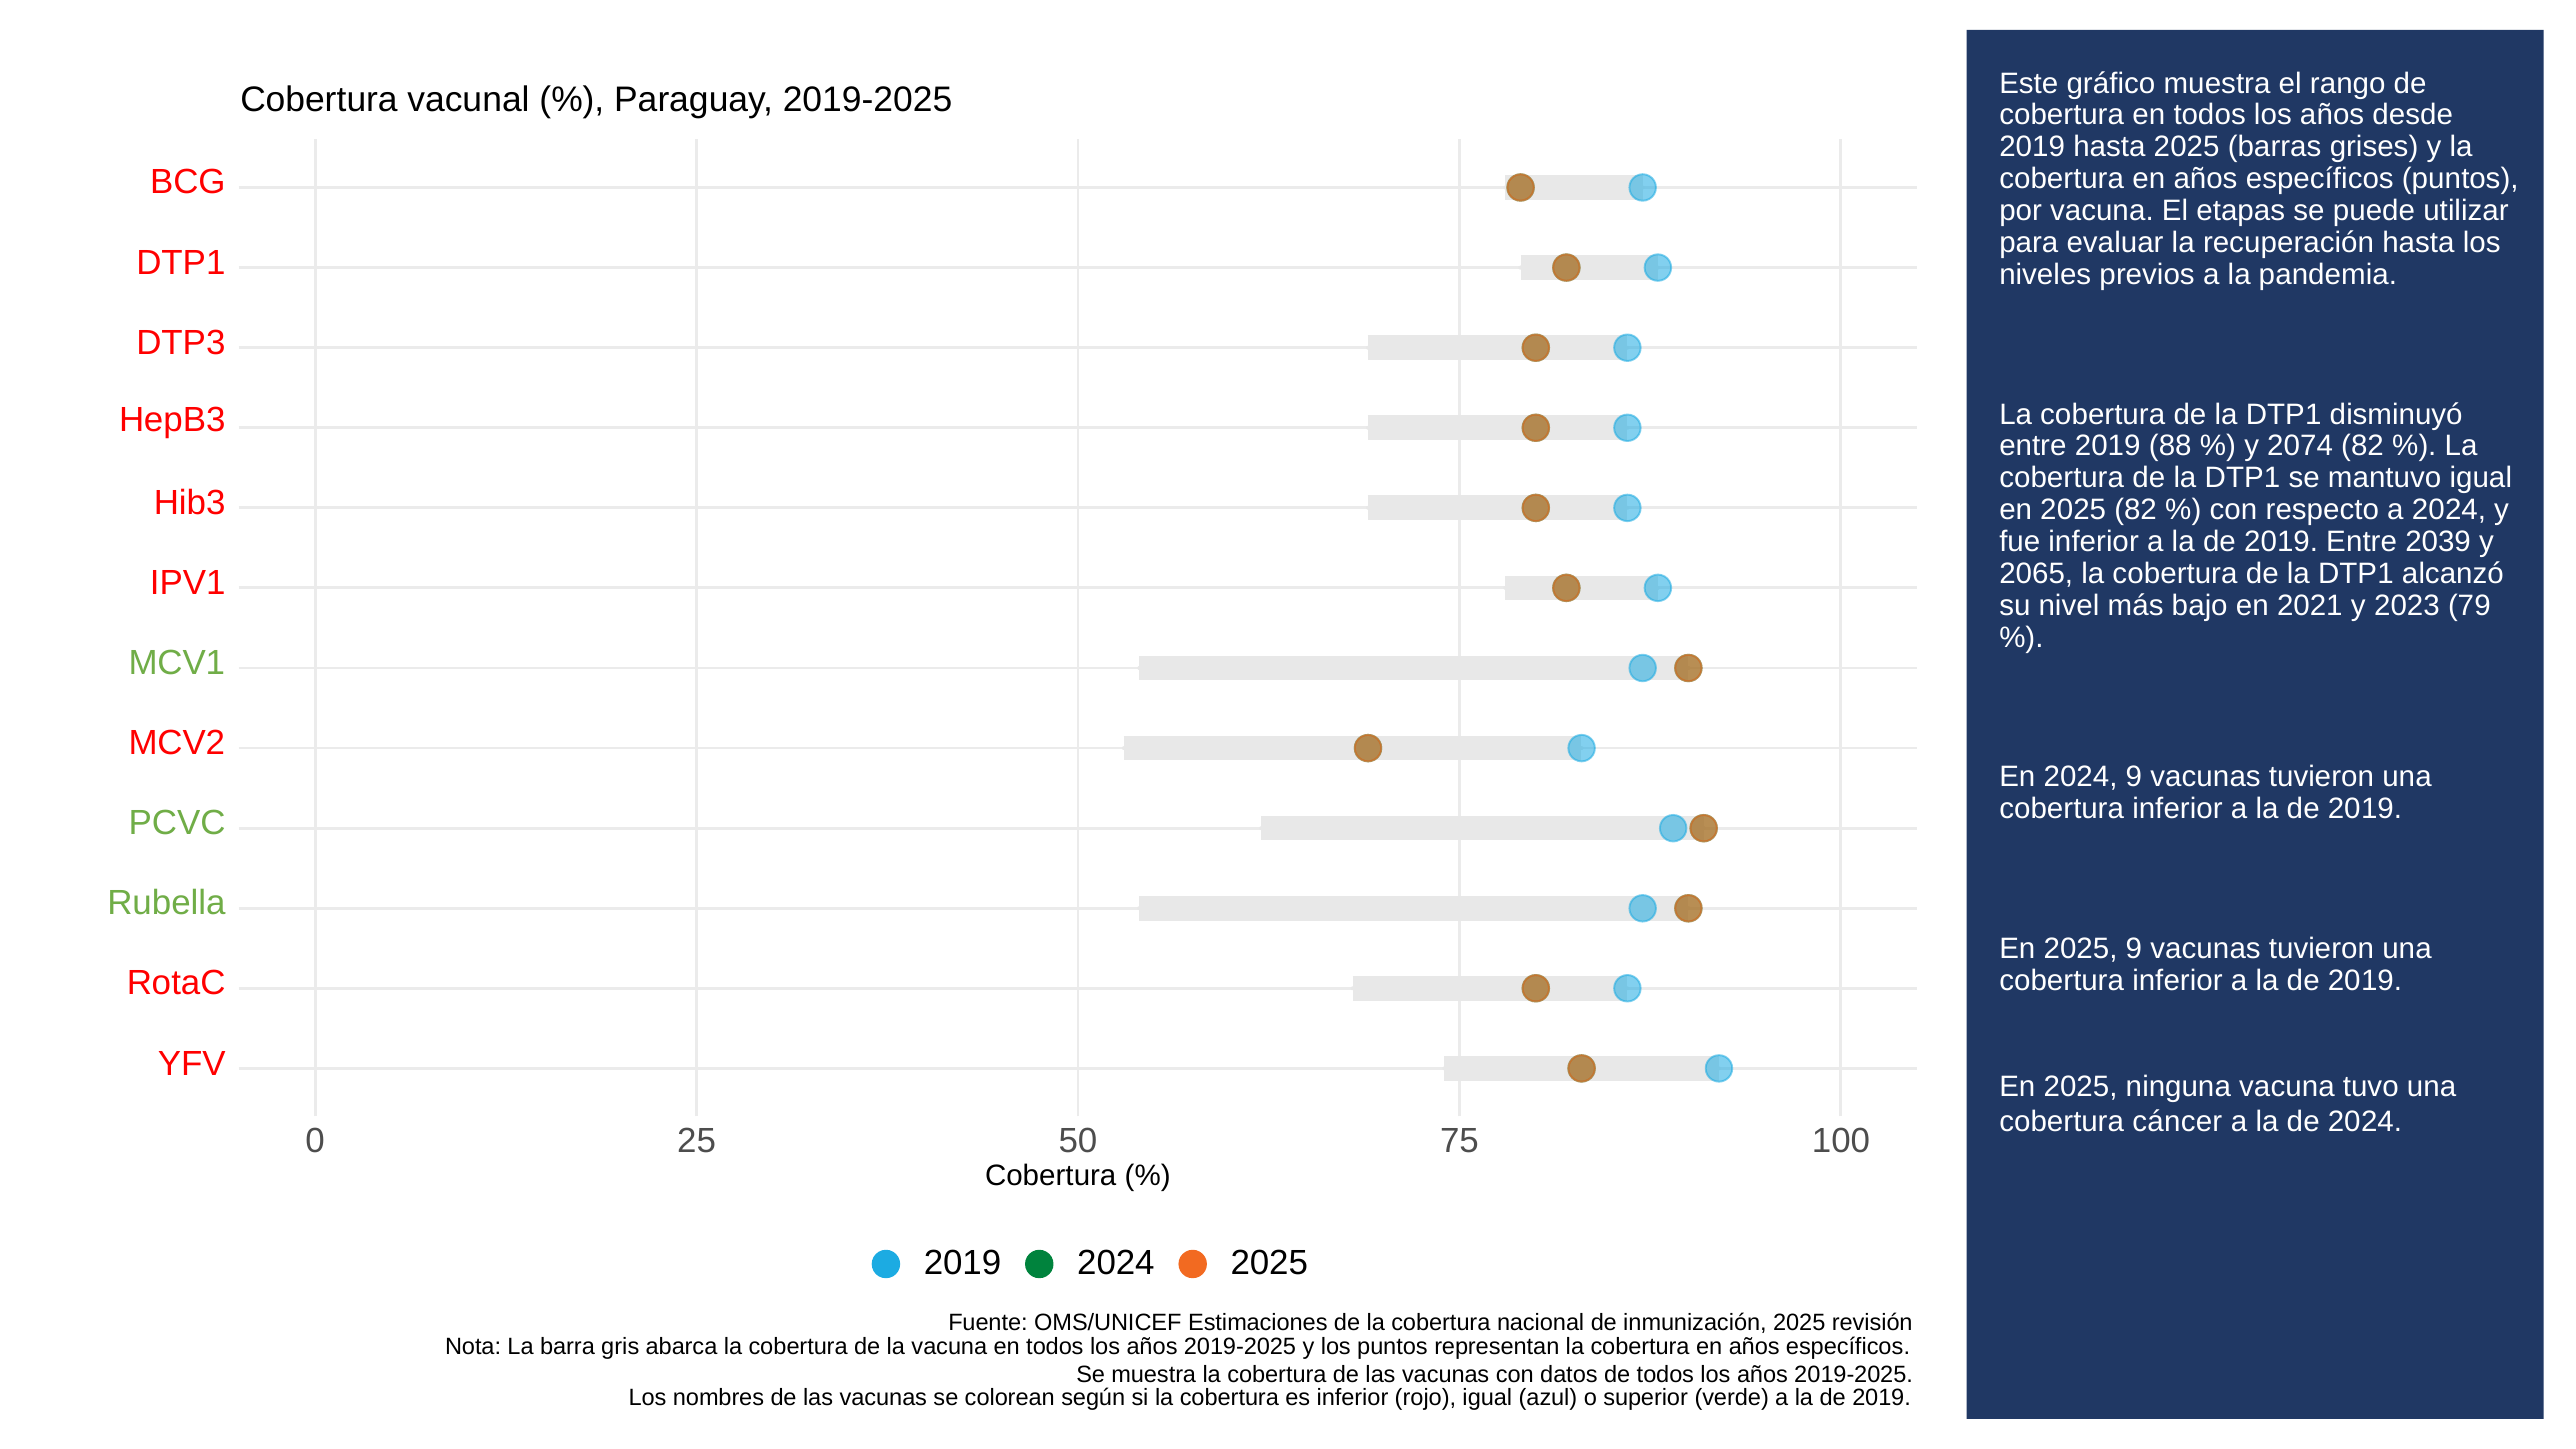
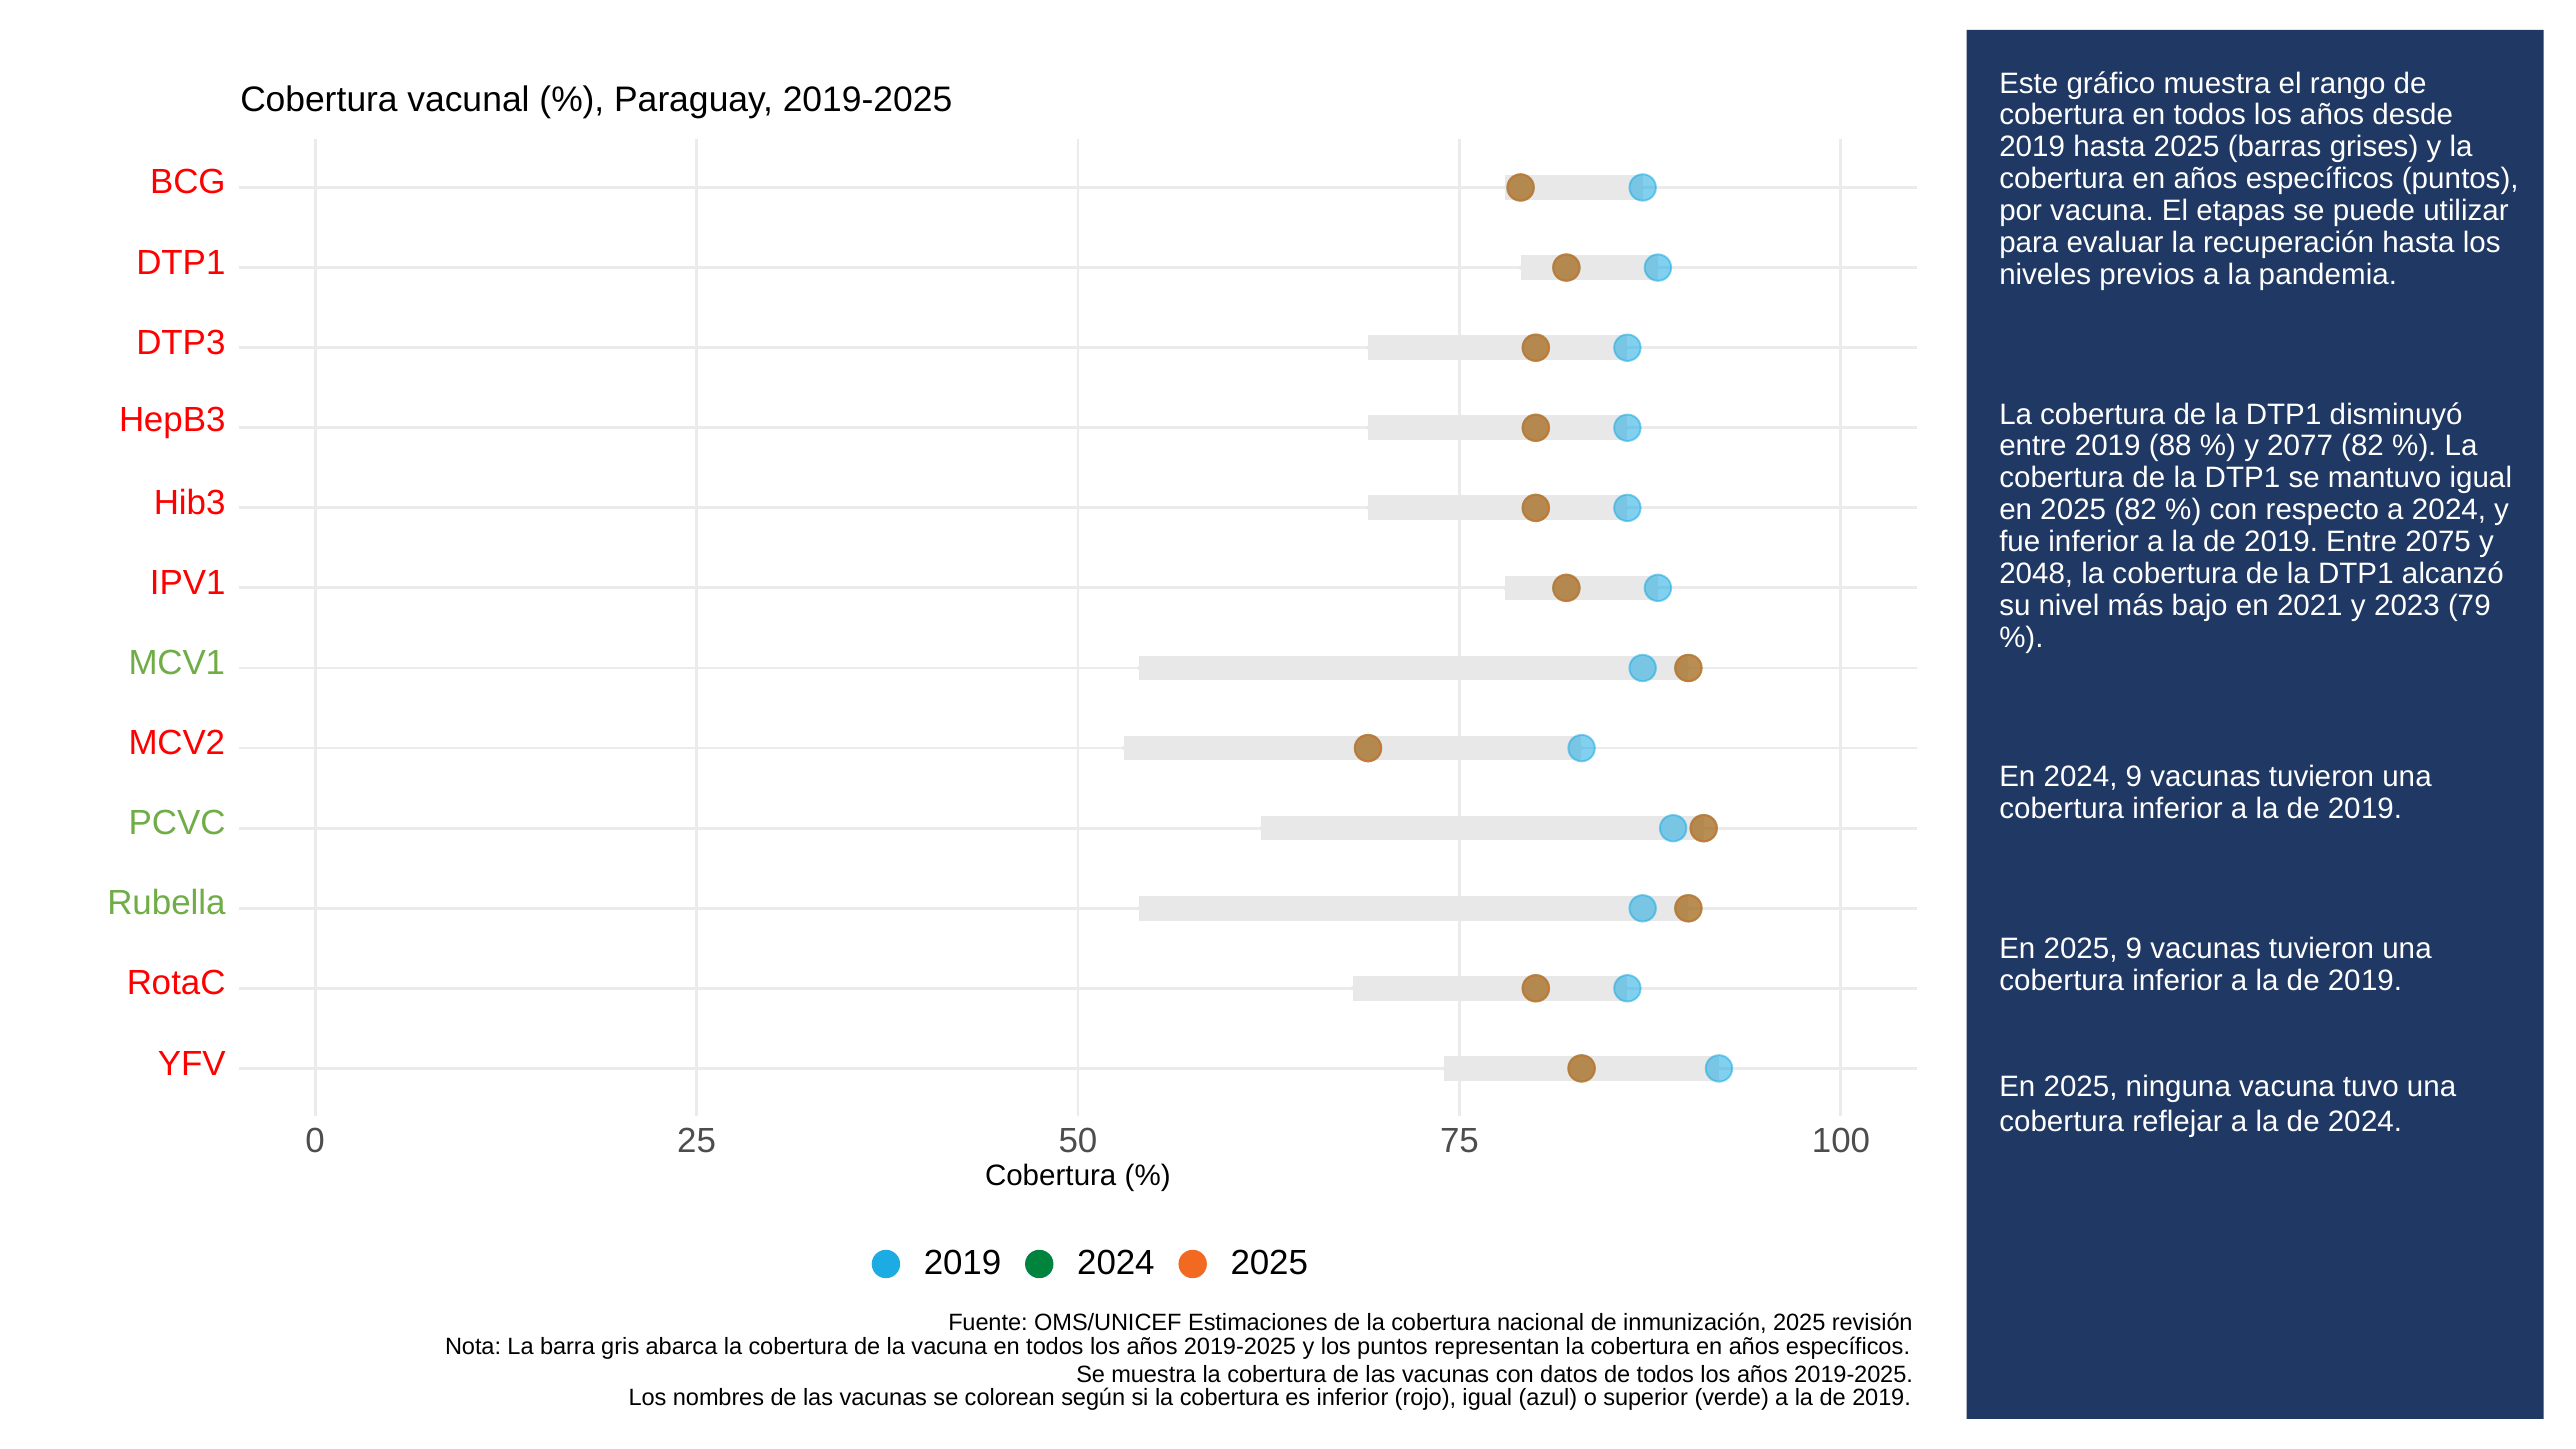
2074: 2074 -> 2077
2039: 2039 -> 2075
2065: 2065 -> 2048
cáncer: cáncer -> reflejar
